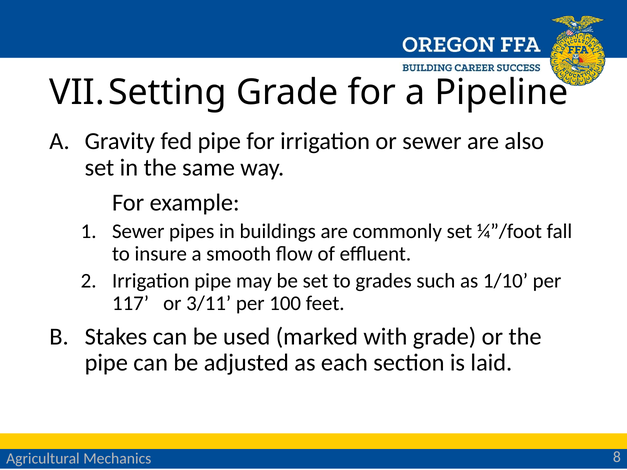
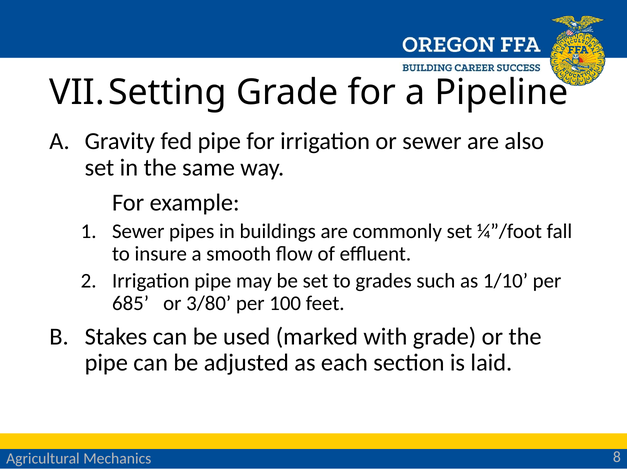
117: 117 -> 685
3/11: 3/11 -> 3/80
